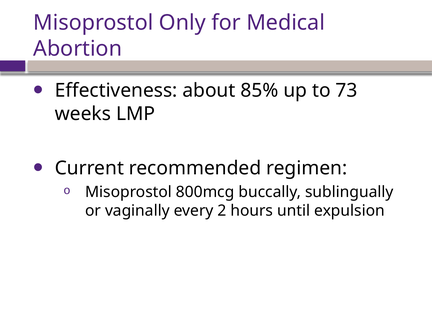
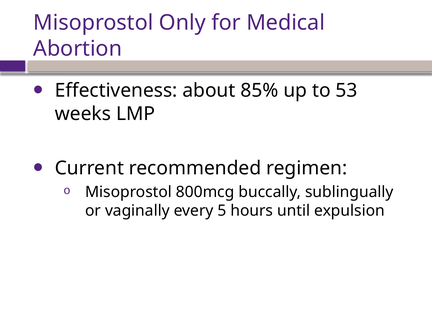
73: 73 -> 53
2: 2 -> 5
